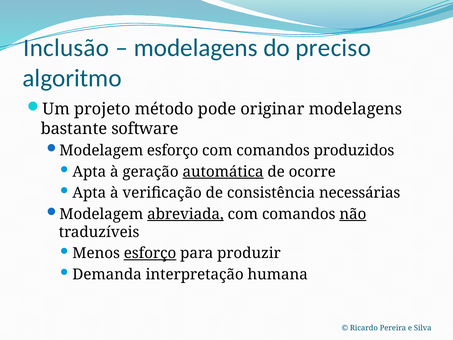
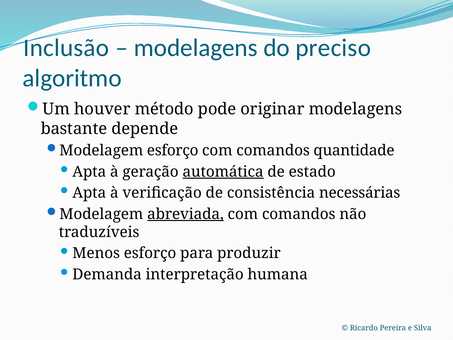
projeto: projeto -> houver
software: software -> depende
produzidos: produzidos -> quantidade
ocorre: ocorre -> estado
não underline: present -> none
esforço at (150, 253) underline: present -> none
